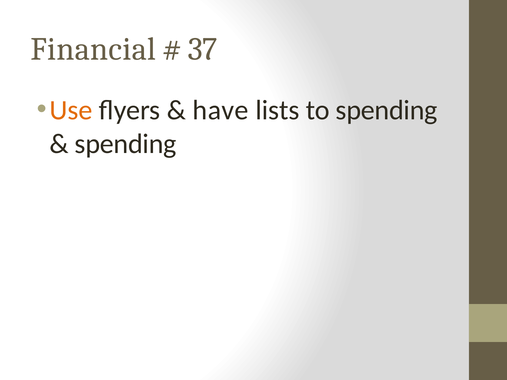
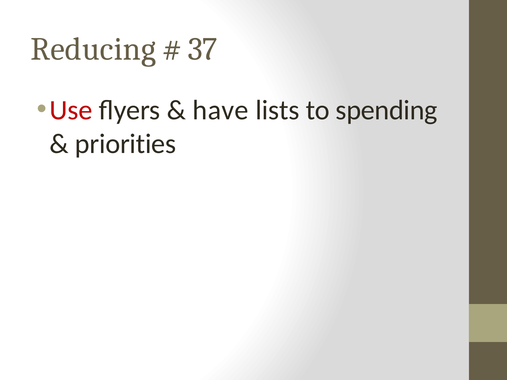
Financial: Financial -> Reducing
Use colour: orange -> red
spending at (126, 144): spending -> priorities
